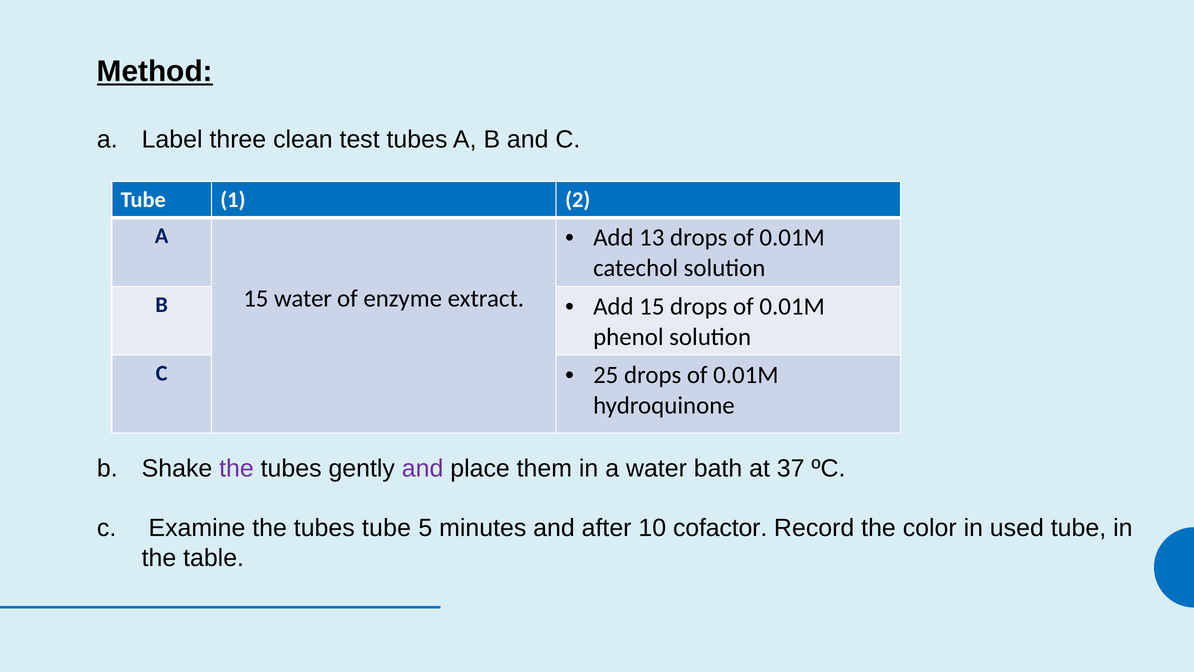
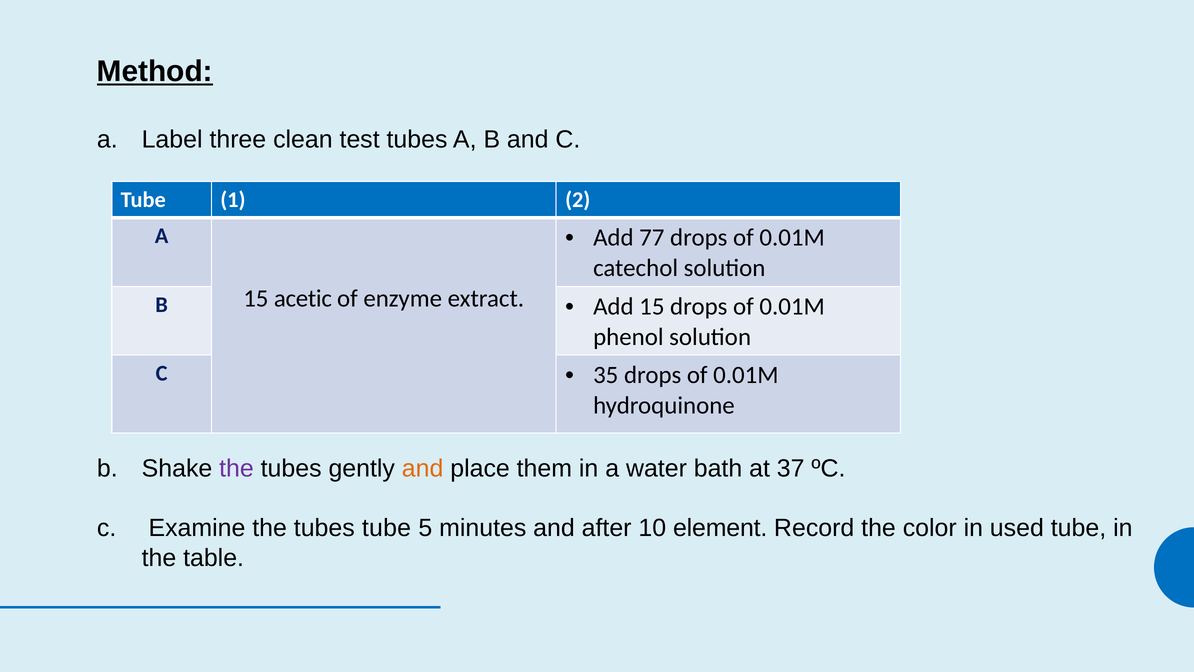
13: 13 -> 77
15 water: water -> acetic
25: 25 -> 35
and at (423, 468) colour: purple -> orange
cofactor: cofactor -> element
